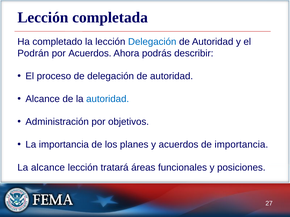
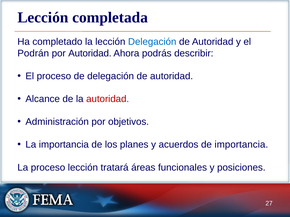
por Acuerdos: Acuerdos -> Autoridad
autoridad at (108, 99) colour: blue -> red
La alcance: alcance -> proceso
